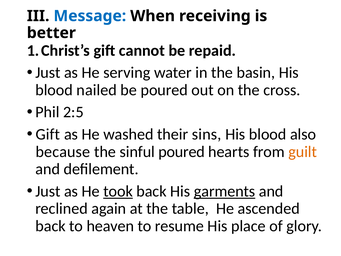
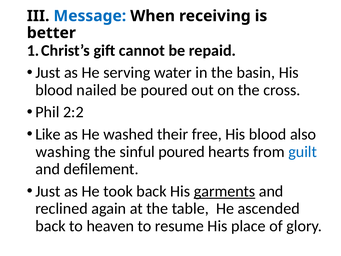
2:5: 2:5 -> 2:2
Gift at (48, 134): Gift -> Like
sins: sins -> free
because: because -> washing
guilt colour: orange -> blue
took underline: present -> none
